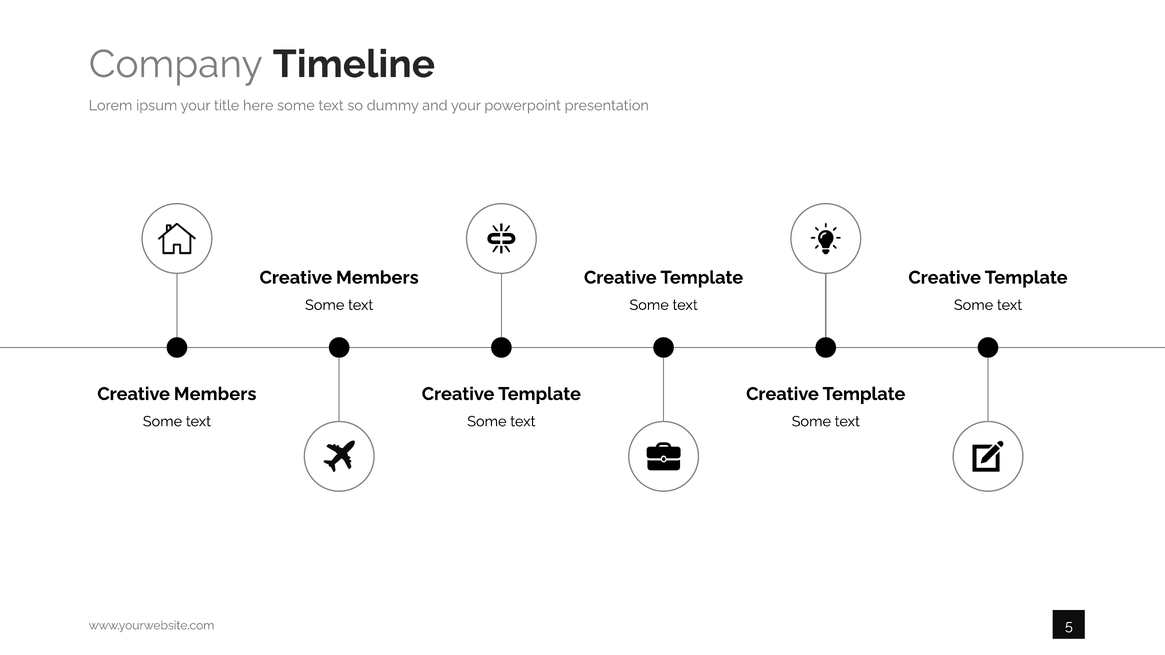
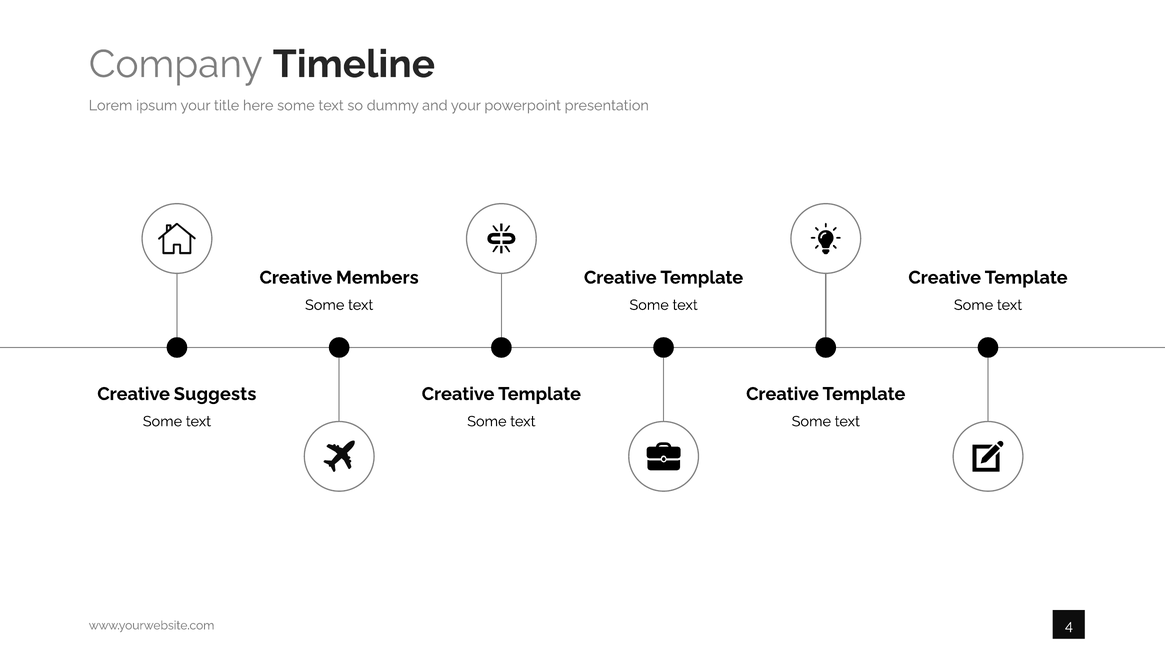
Members at (215, 394): Members -> Suggests
5: 5 -> 4
